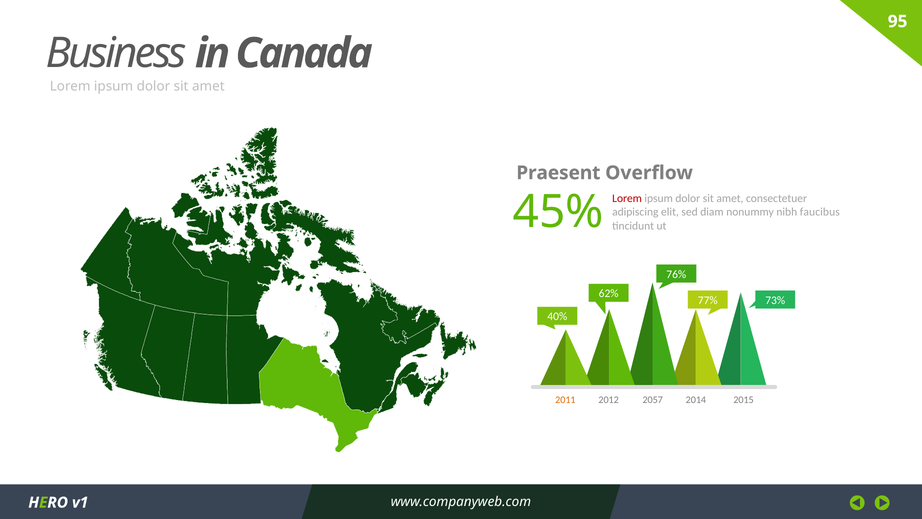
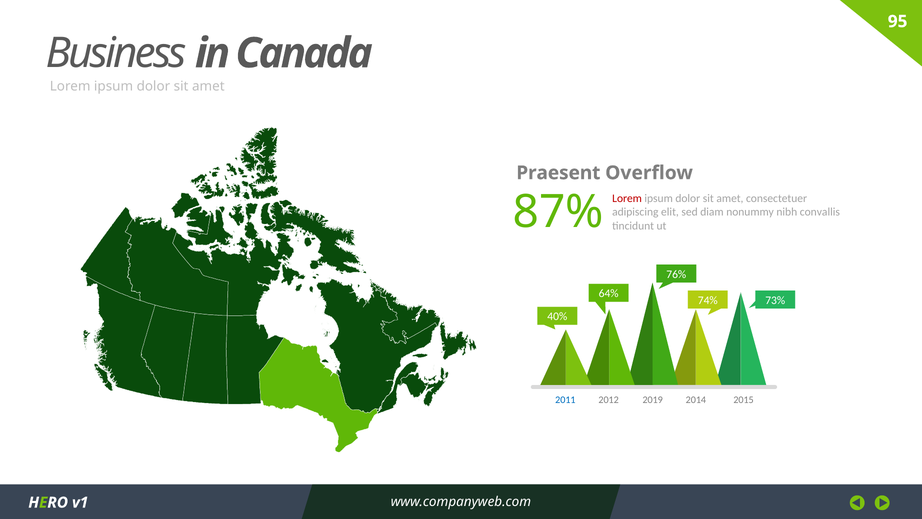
45%: 45% -> 87%
faucibus: faucibus -> convallis
62%: 62% -> 64%
77%: 77% -> 74%
2011 colour: orange -> blue
2057: 2057 -> 2019
